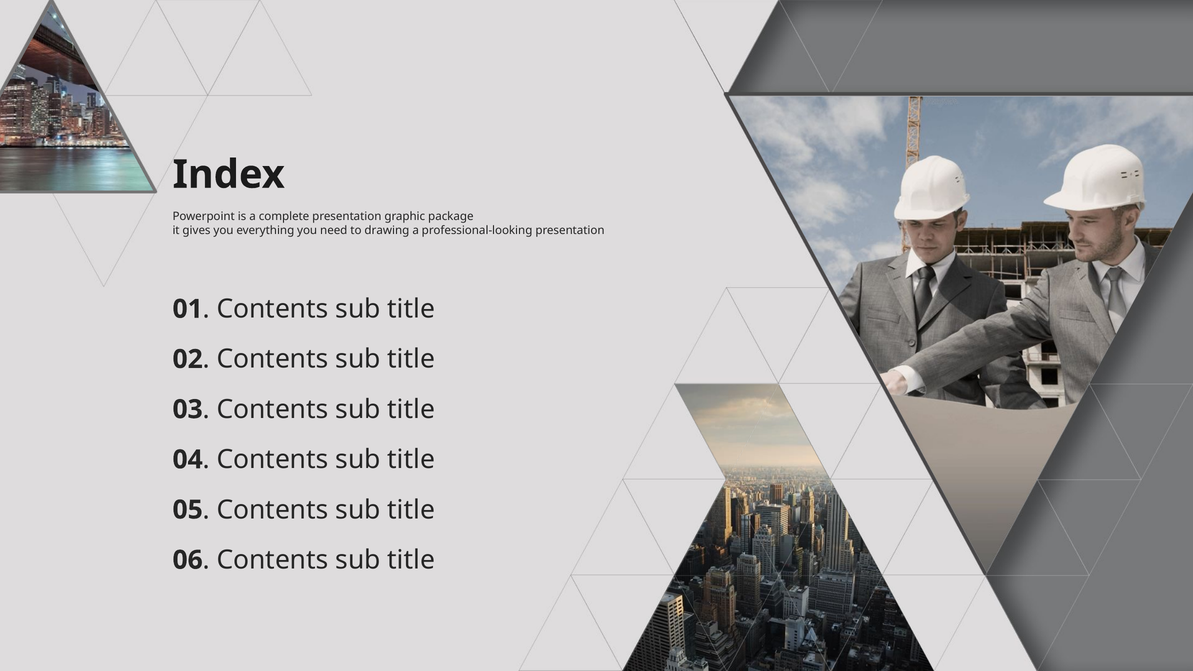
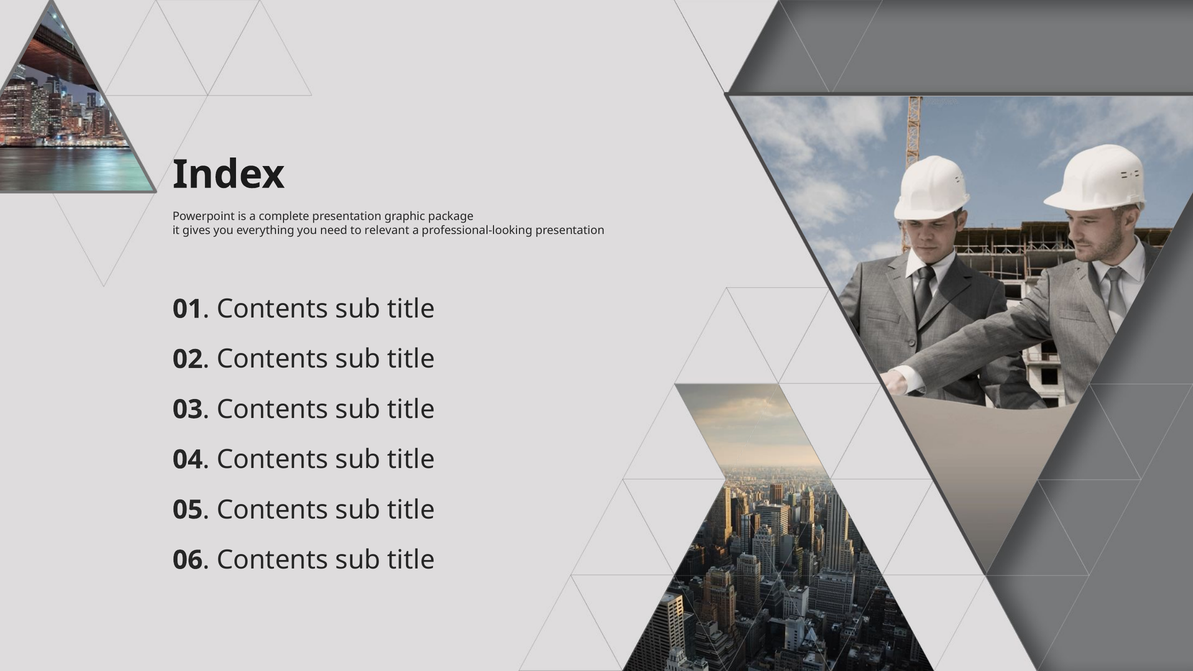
drawing: drawing -> relevant
